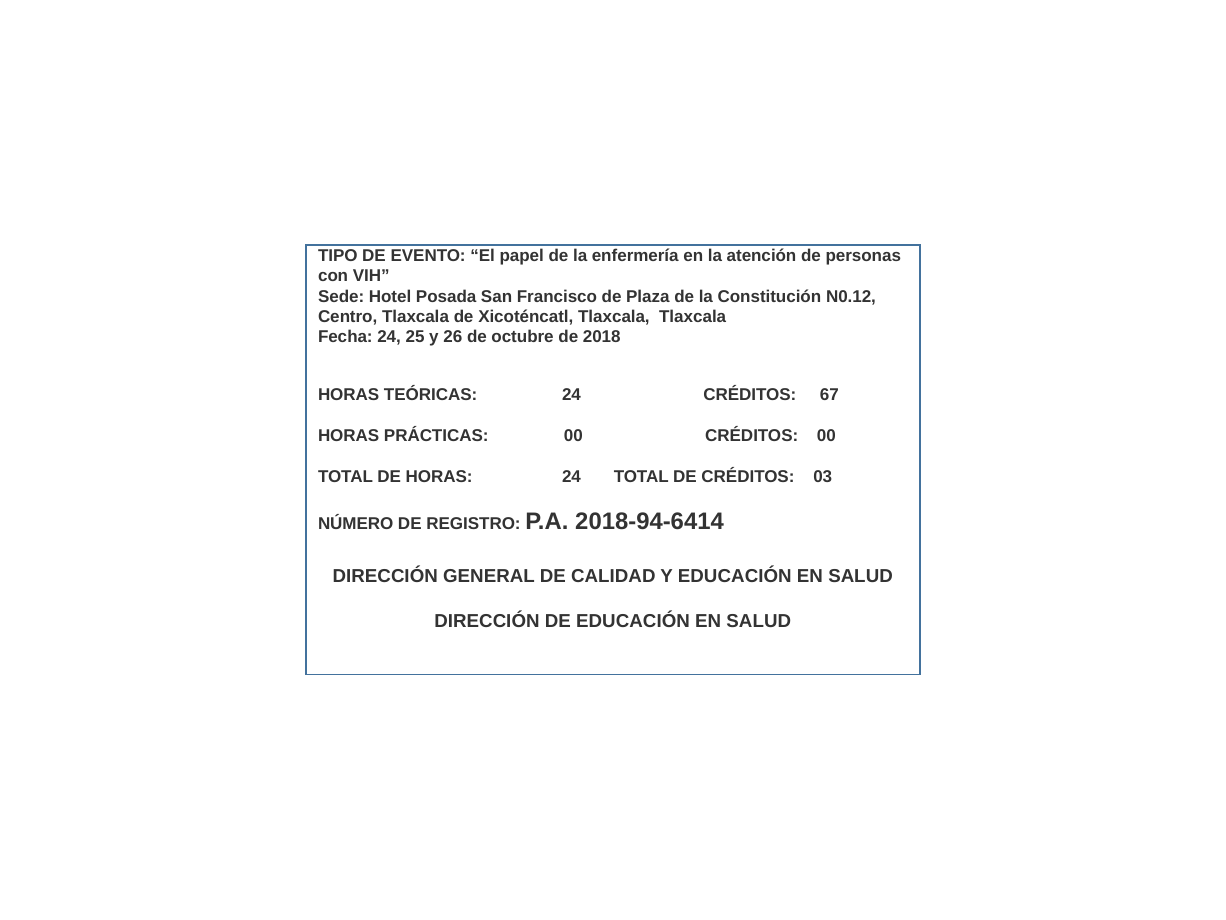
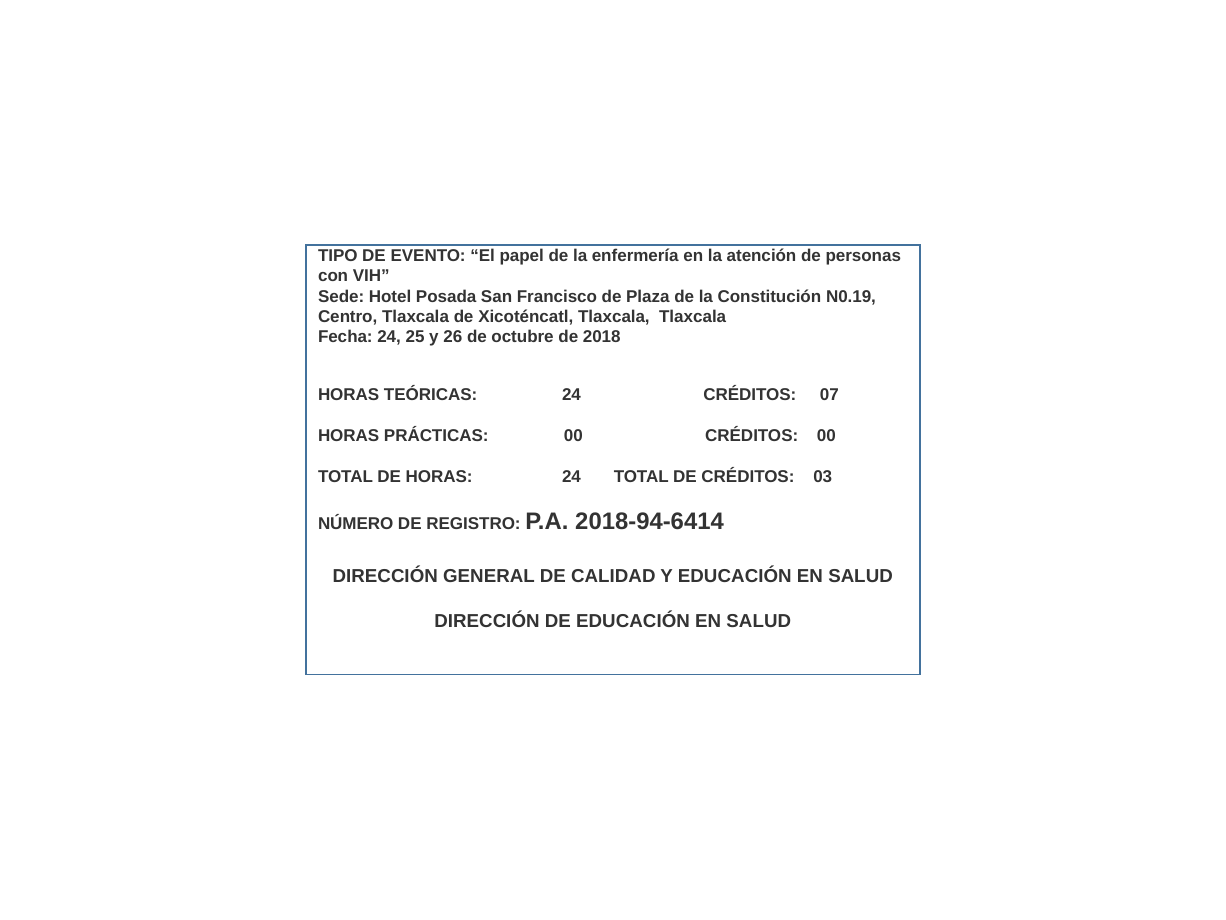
N0.12: N0.12 -> N0.19
67: 67 -> 07
